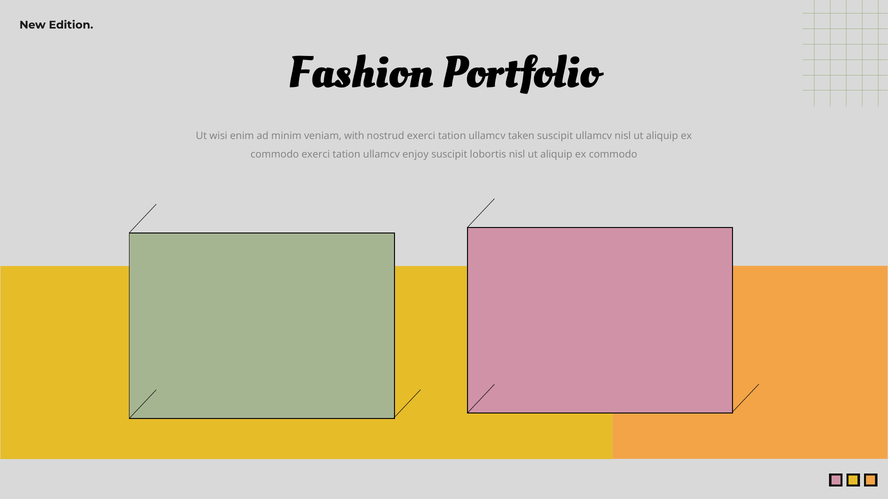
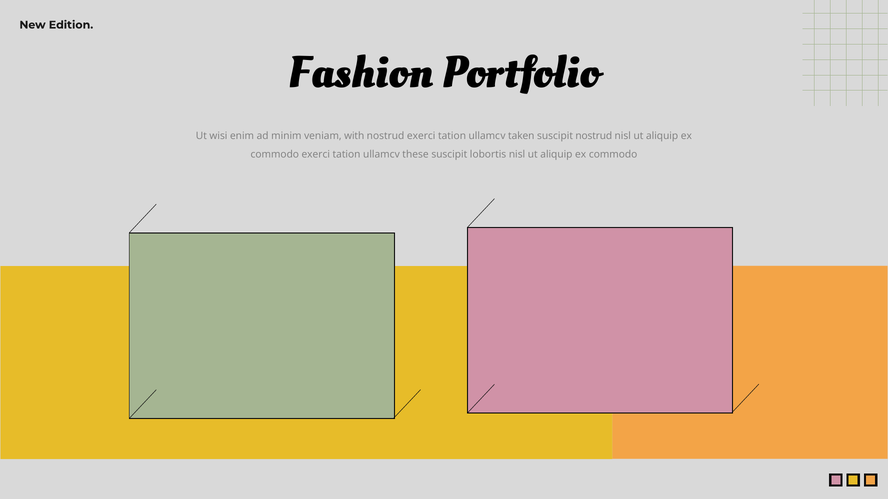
suscipit ullamcv: ullamcv -> nostrud
enjoy: enjoy -> these
